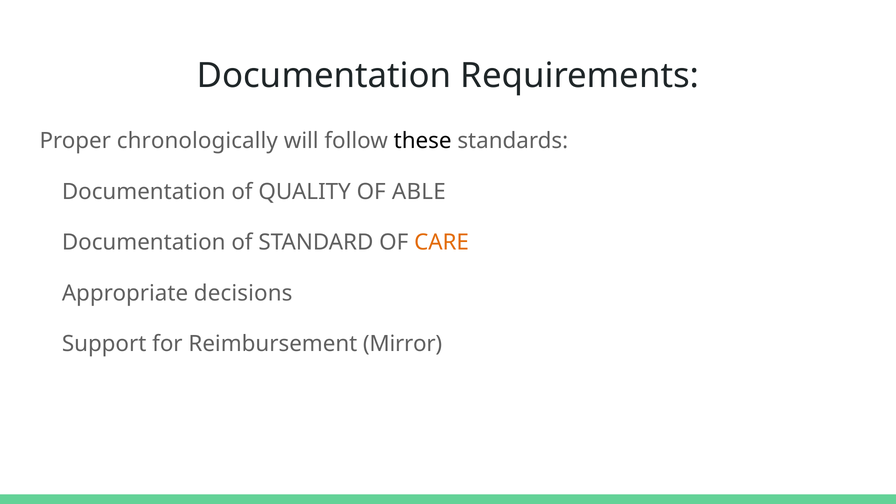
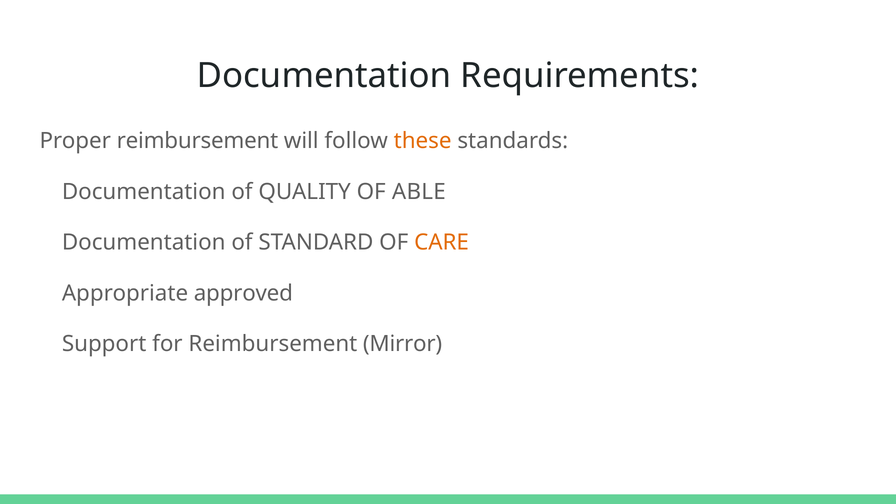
Proper chronologically: chronologically -> reimbursement
these colour: black -> orange
decisions: decisions -> approved
